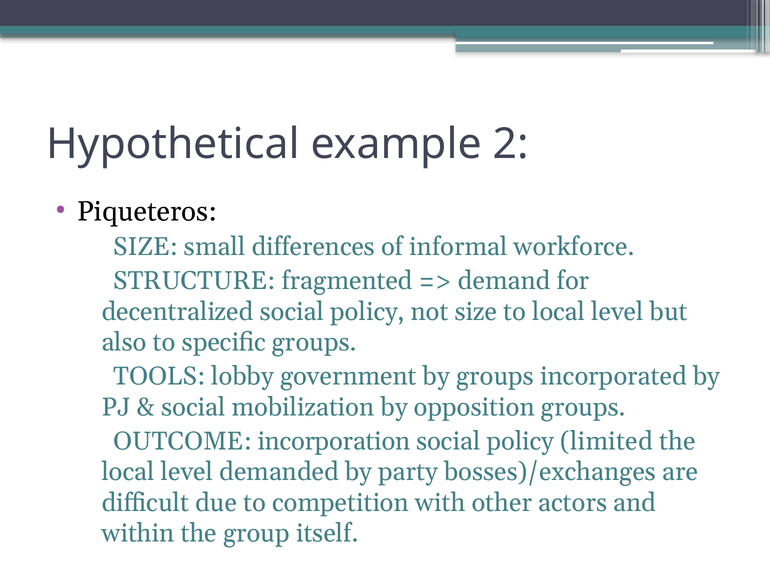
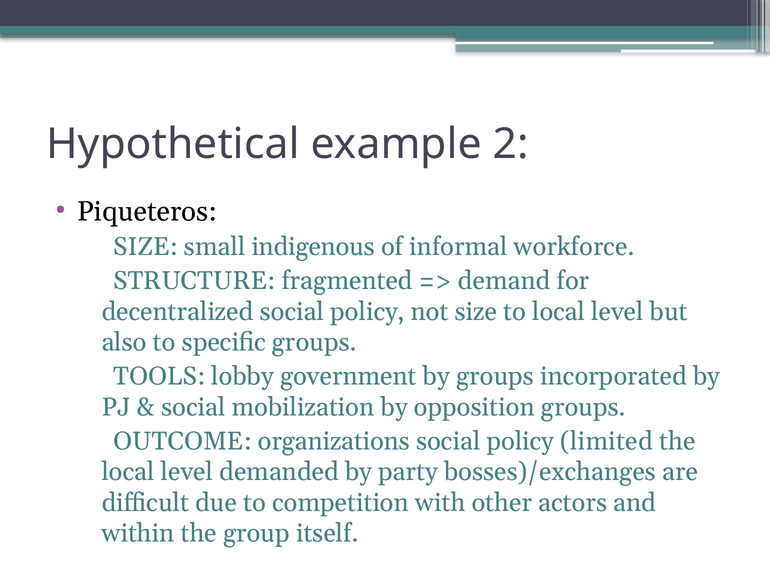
differences: differences -> indigenous
incorporation: incorporation -> organizations
